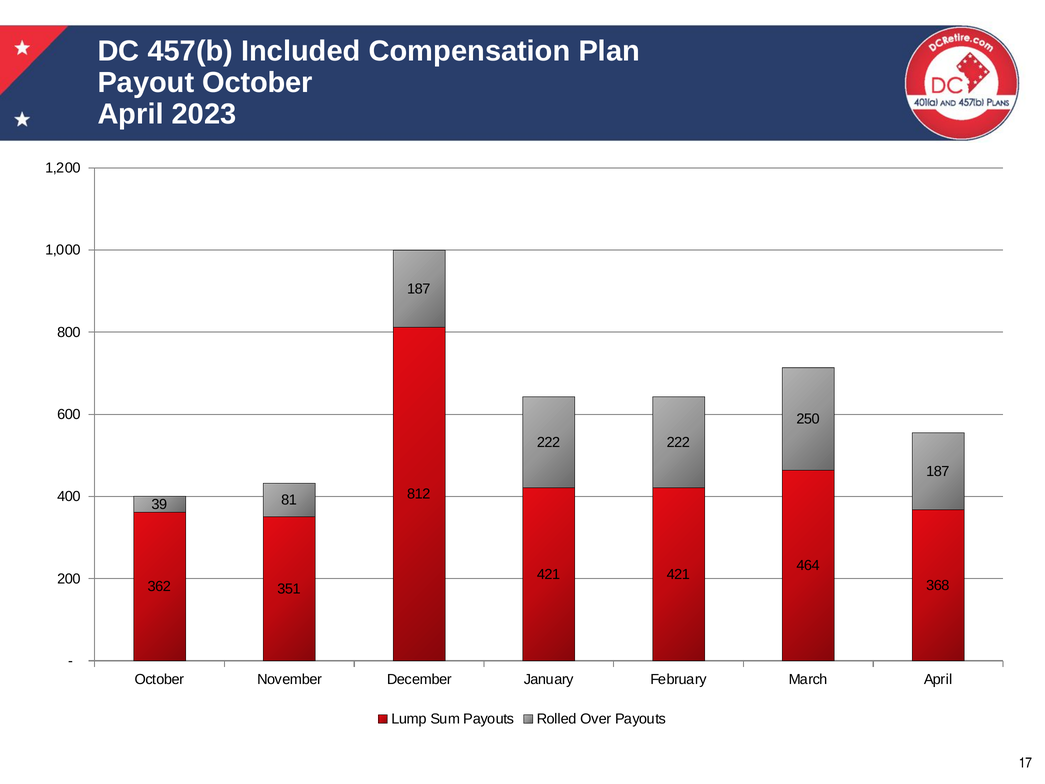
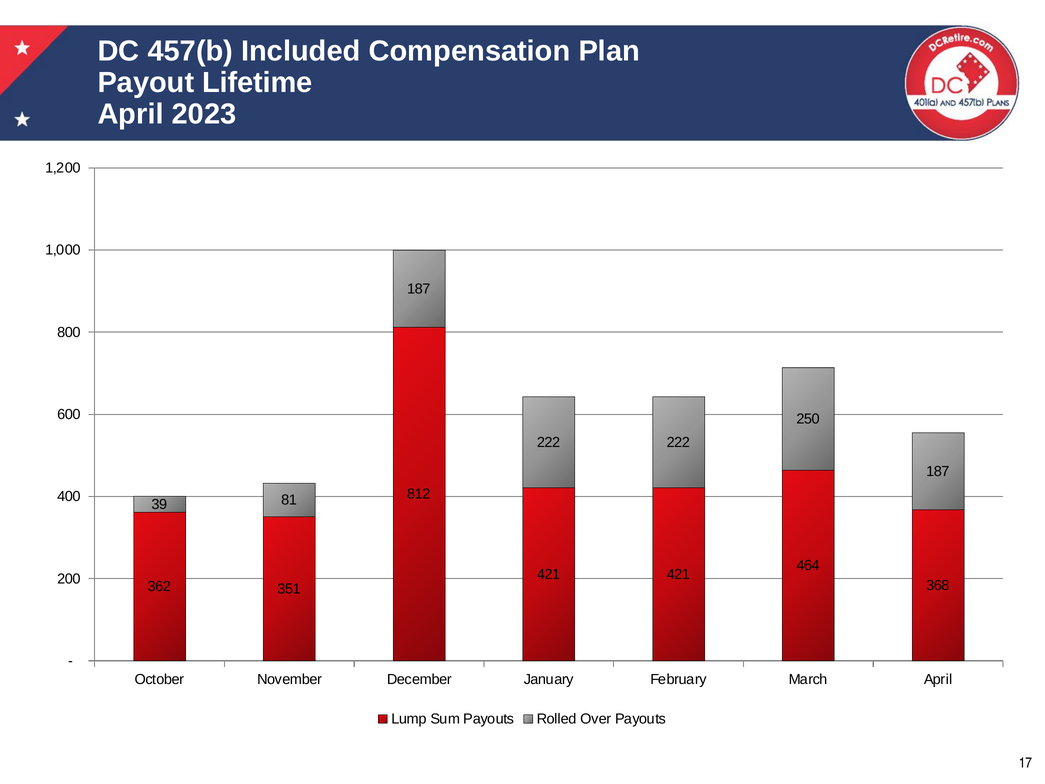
Payout October: October -> Lifetime
